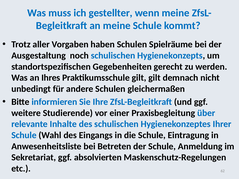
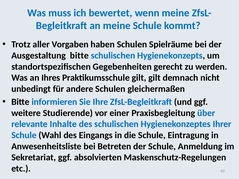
gestellter: gestellter -> bewertet
Ausgestaltung noch: noch -> bitte
